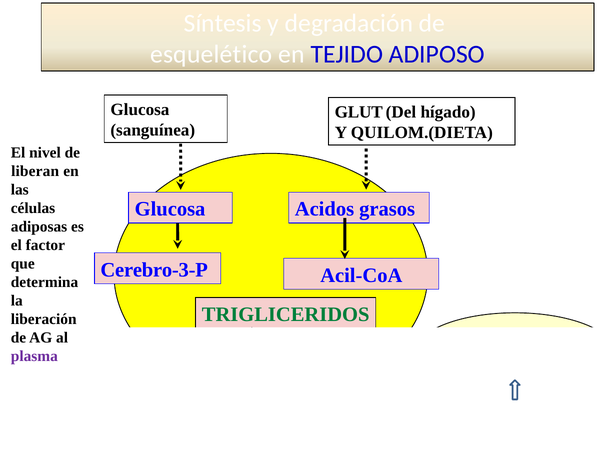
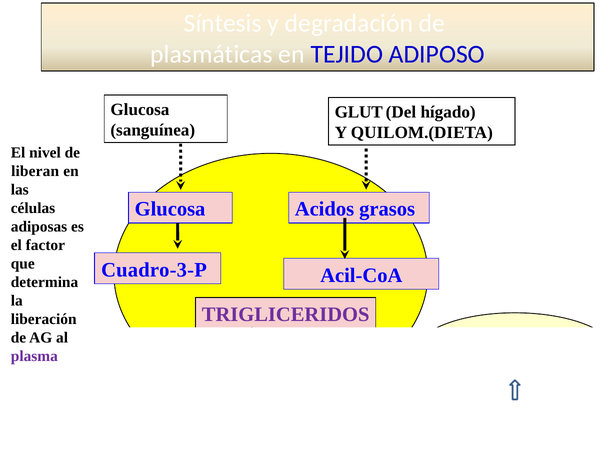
esquelético: esquelético -> plasmáticas
Cerebro-3-P: Cerebro-3-P -> Cuadro-3-P
TRIGLICERIDOS colour: green -> purple
